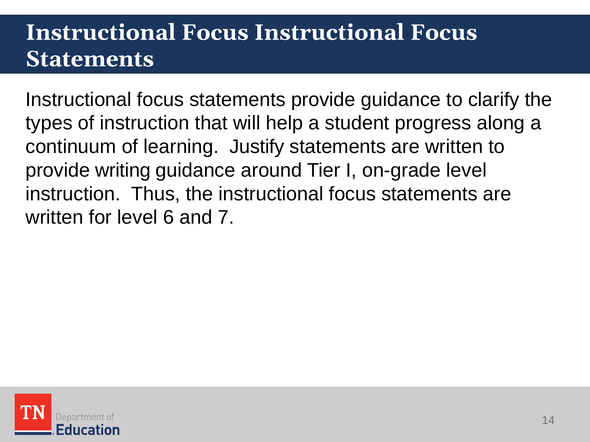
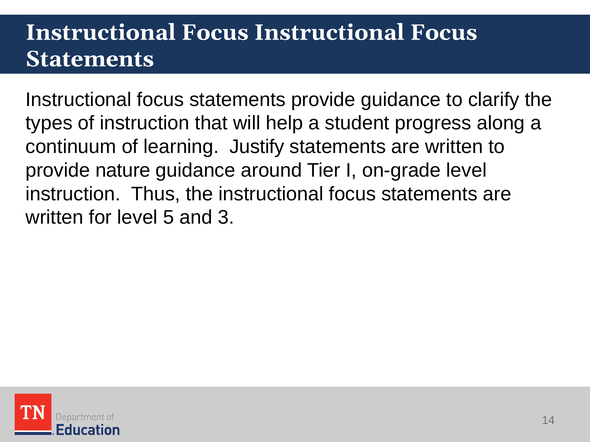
writing: writing -> nature
6: 6 -> 5
7: 7 -> 3
